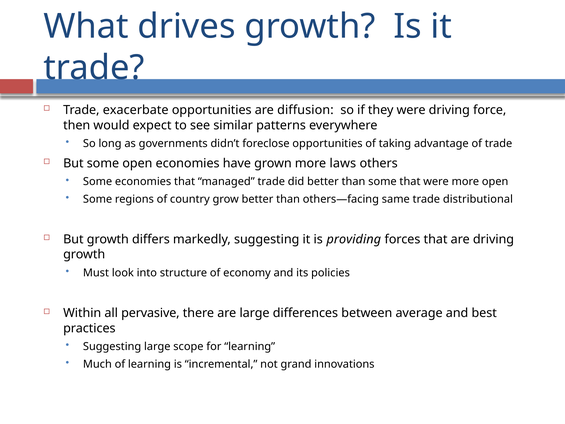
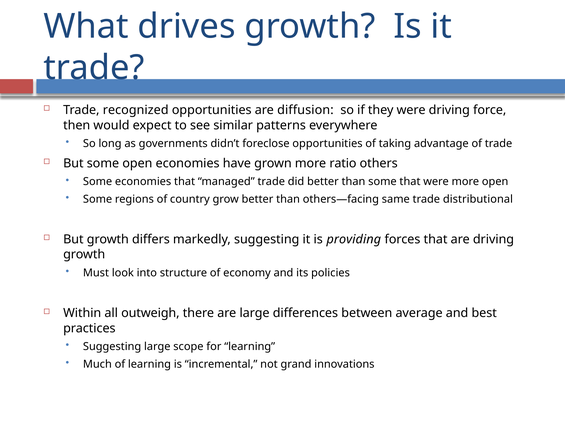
exacerbate: exacerbate -> recognized
laws: laws -> ratio
pervasive: pervasive -> outweigh
